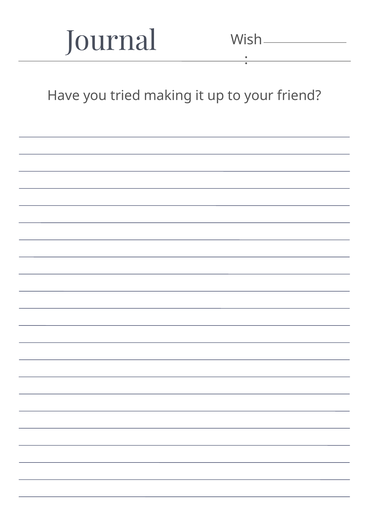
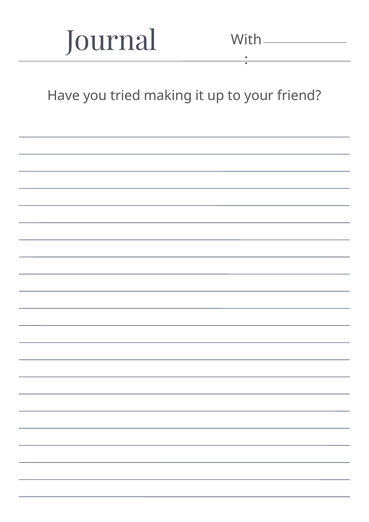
Wish: Wish -> With
